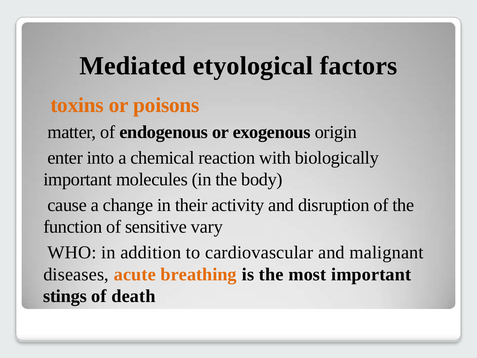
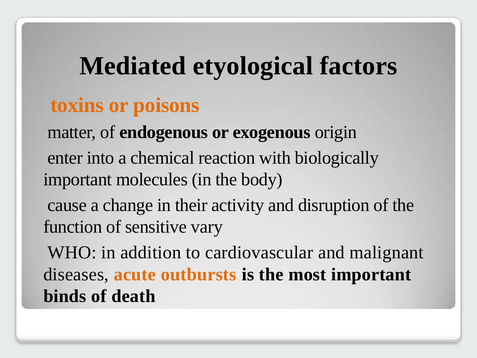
breathing: breathing -> outbursts
stings: stings -> binds
